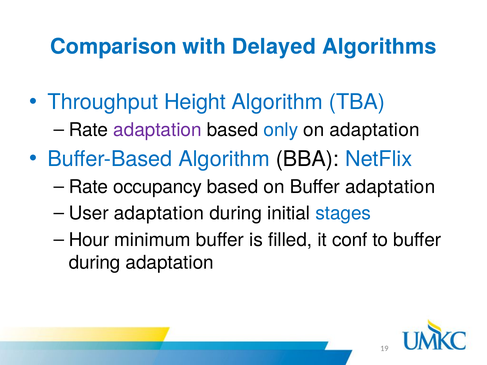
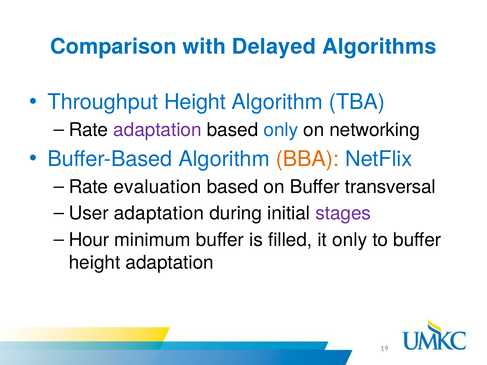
on adaptation: adaptation -> networking
BBA colour: black -> orange
occupancy: occupancy -> evaluation
Buffer adaptation: adaptation -> transversal
stages colour: blue -> purple
it conf: conf -> only
during at (95, 263): during -> height
